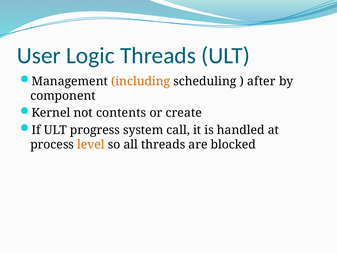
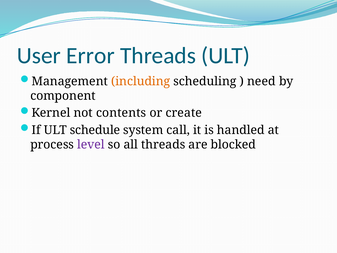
Logic: Logic -> Error
after: after -> need
progress: progress -> schedule
level colour: orange -> purple
